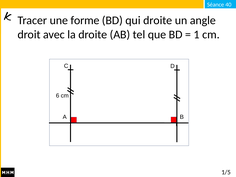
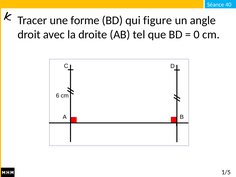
qui droite: droite -> figure
1: 1 -> 0
